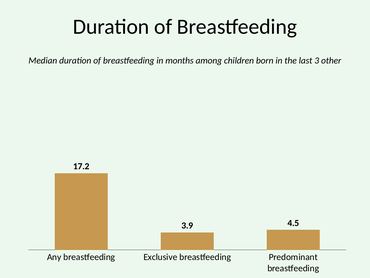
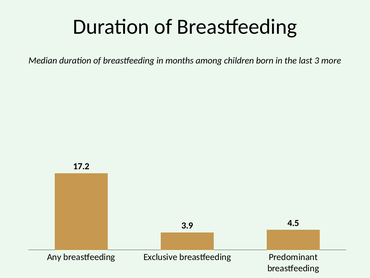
other: other -> more
